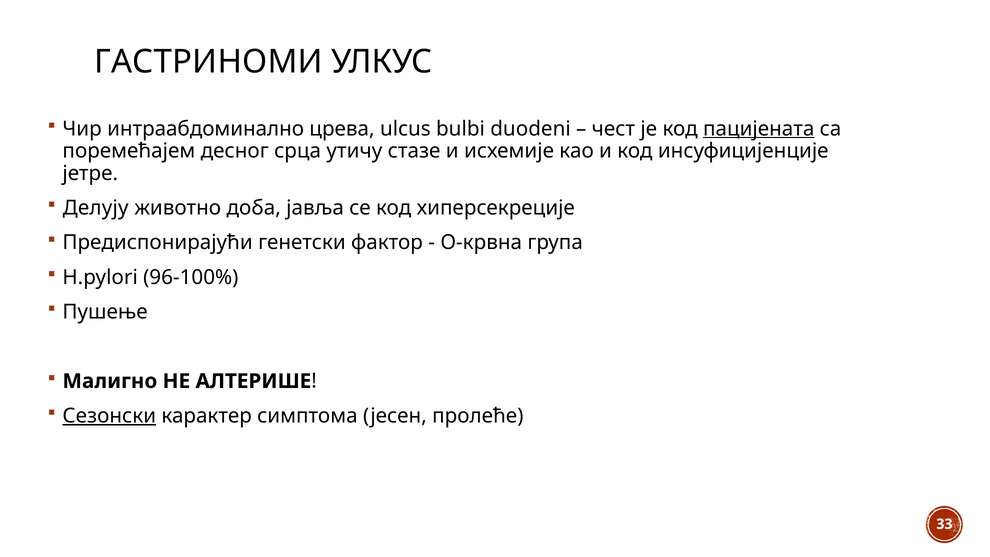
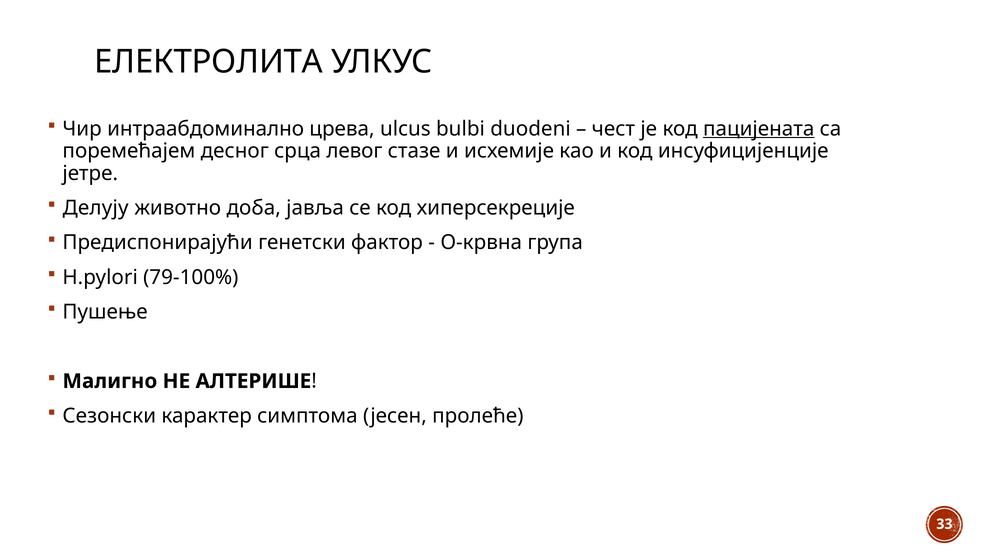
ГАСТРИНОМИ: ГАСТРИНОМИ -> ЕЛЕКТРОЛИТА
утичу: утичу -> левог
96-100%: 96-100% -> 79-100%
Сезонски underline: present -> none
